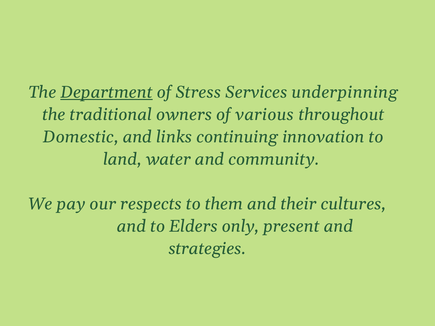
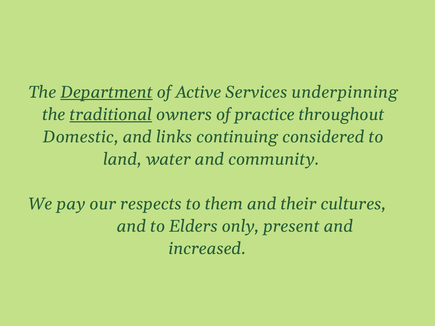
Stress: Stress -> Active
traditional underline: none -> present
various: various -> practice
innovation: innovation -> considered
strategies: strategies -> increased
